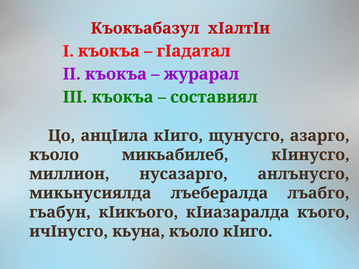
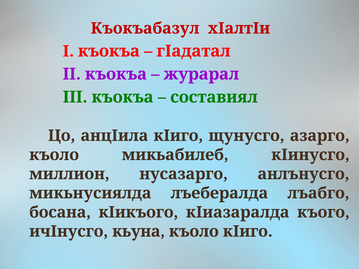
гьабун: гьабун -> босана
